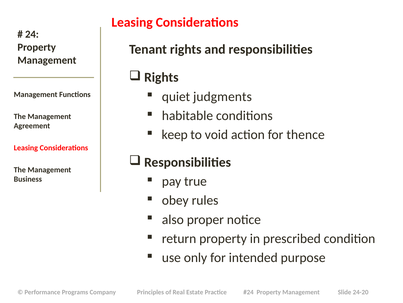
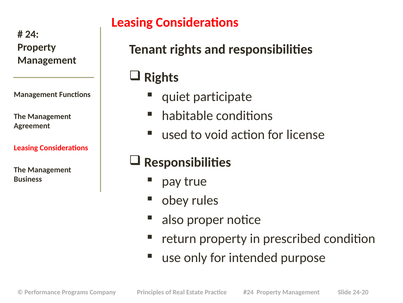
judgments: judgments -> participate
keep: keep -> used
thence: thence -> license
